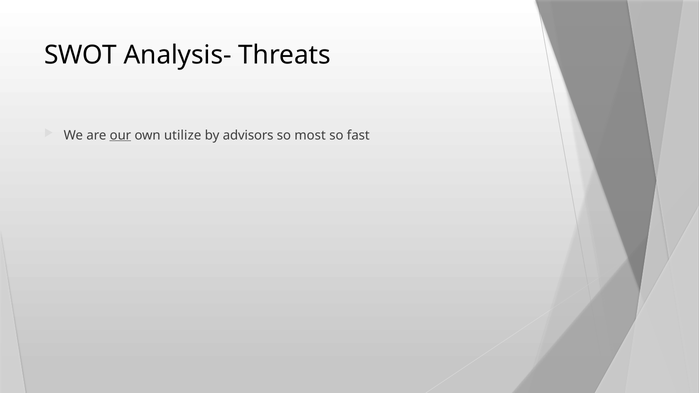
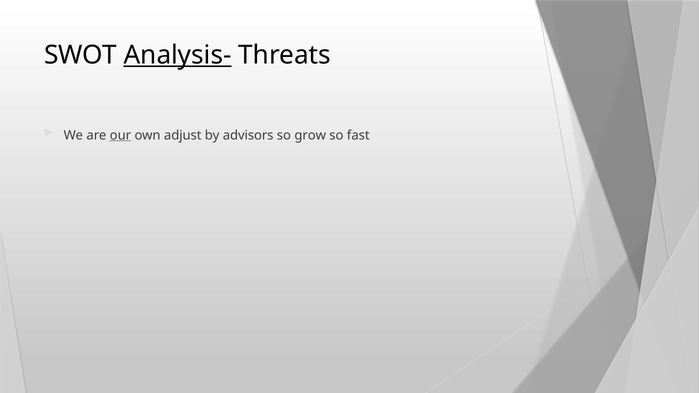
Analysis- underline: none -> present
utilize: utilize -> adjust
most: most -> grow
